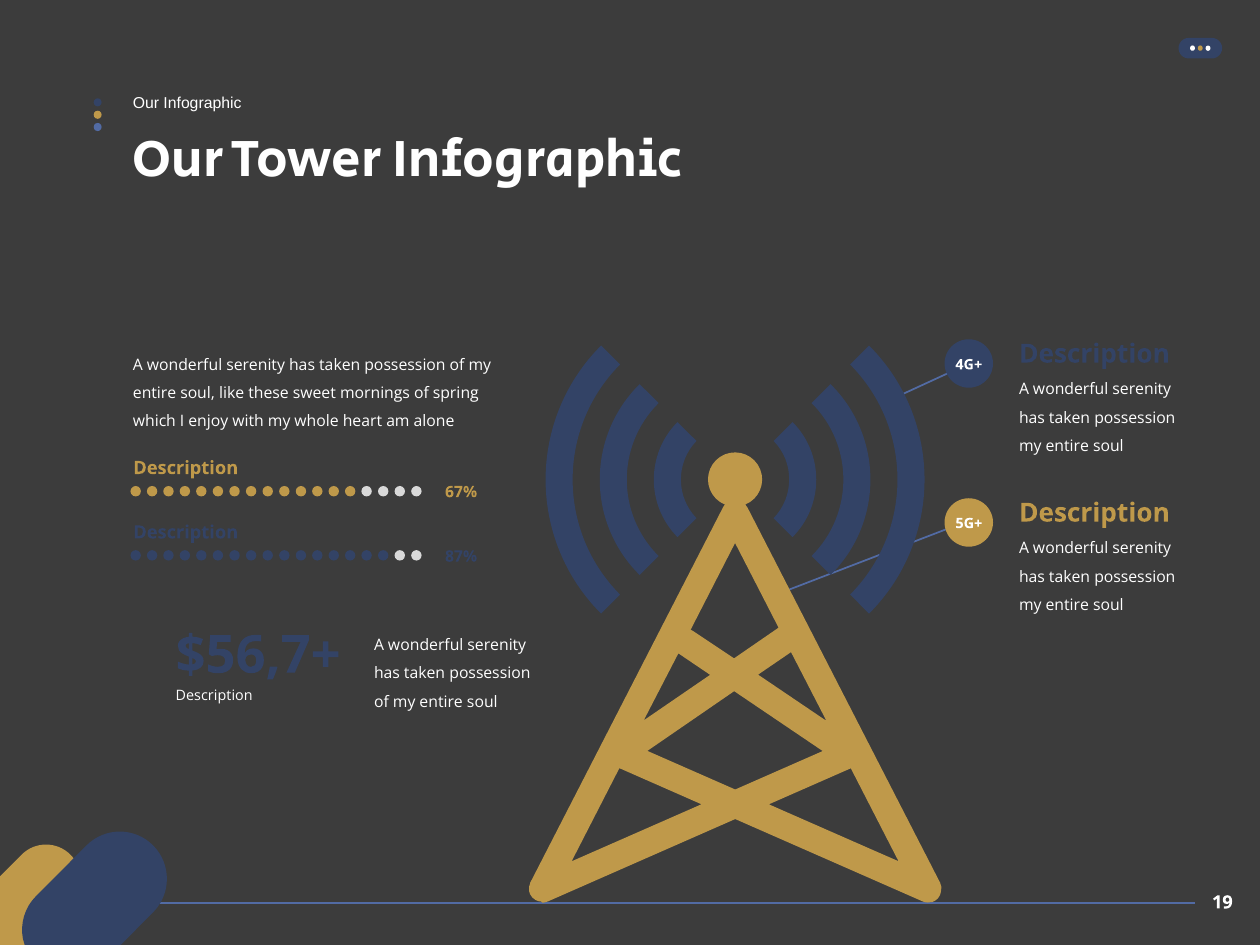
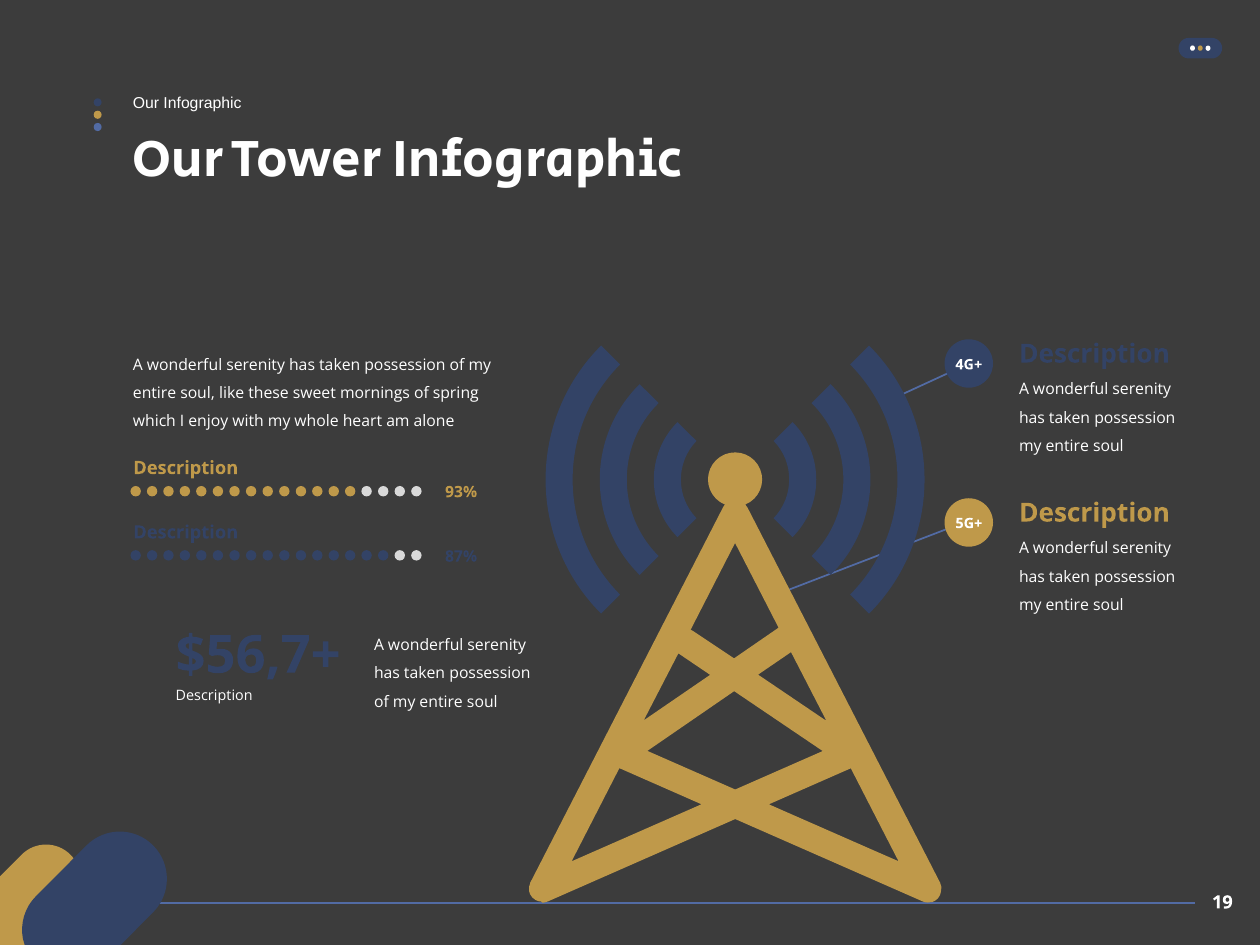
67%: 67% -> 93%
